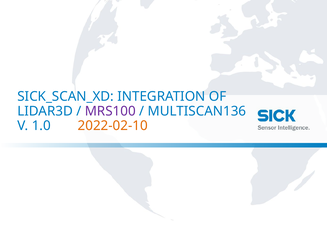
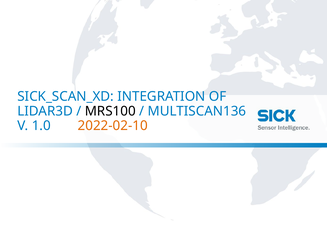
MRS100 colour: purple -> black
